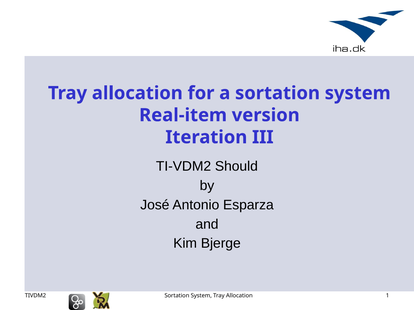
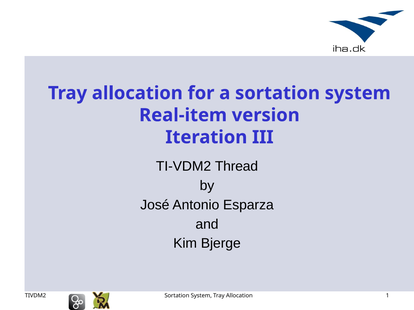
Should: Should -> Thread
